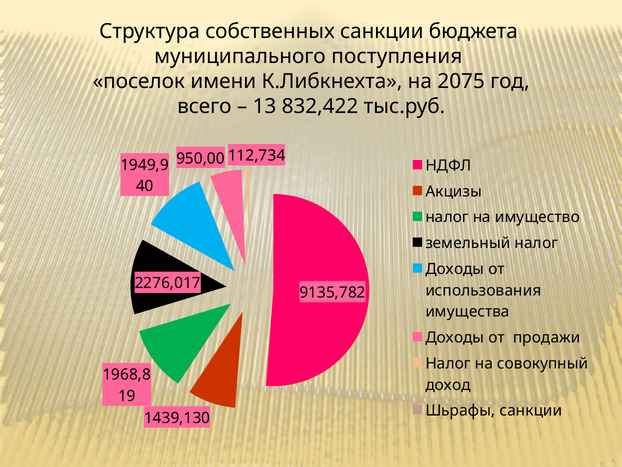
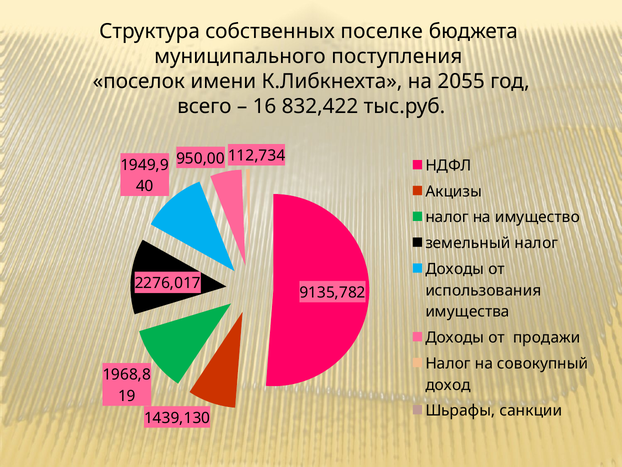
собственных санкции: санкции -> поселке
2075: 2075 -> 2055
13: 13 -> 16
